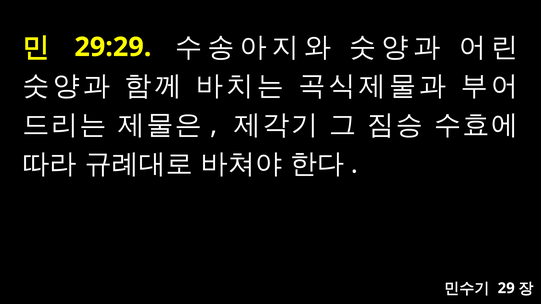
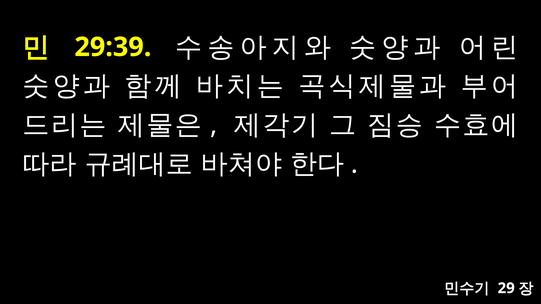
29:29: 29:29 -> 29:39
